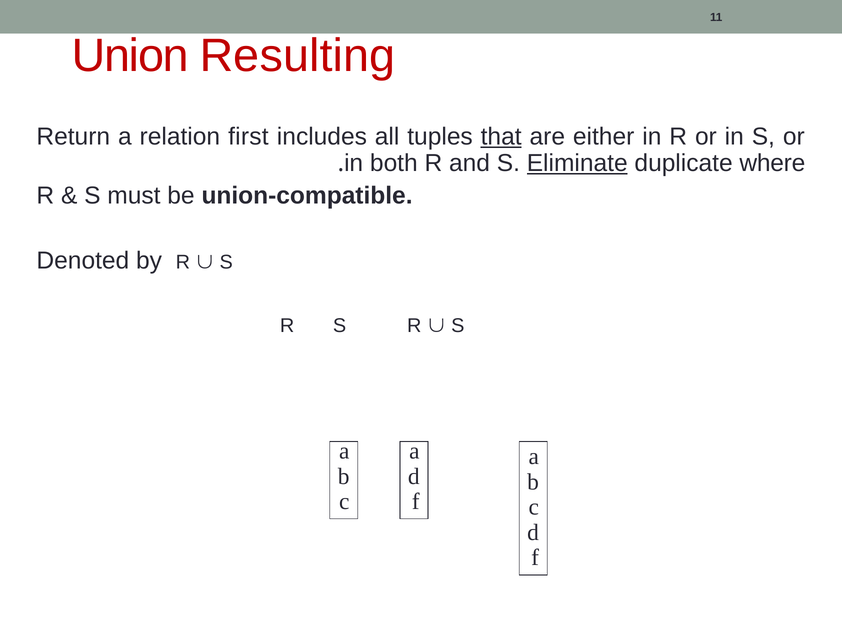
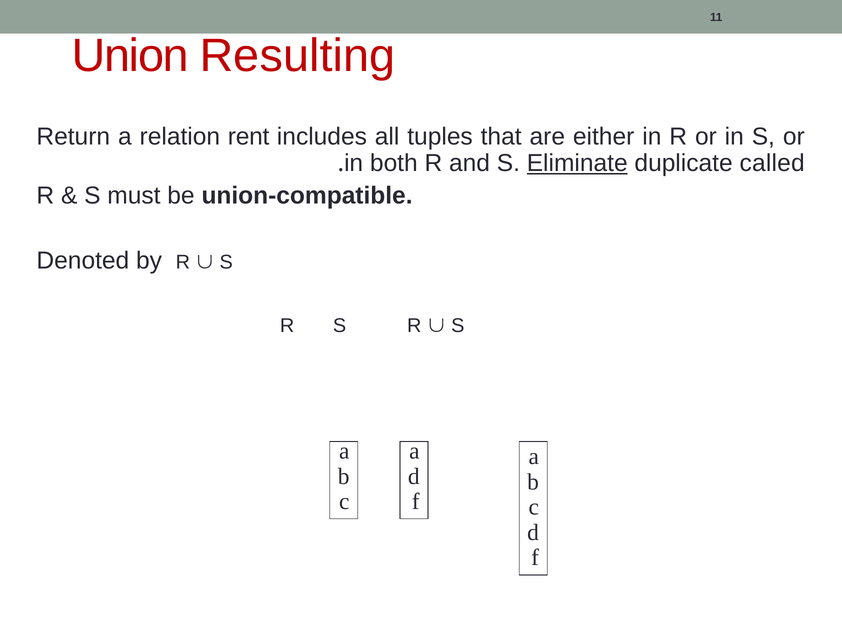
first: first -> rent
that underline: present -> none
where: where -> called
